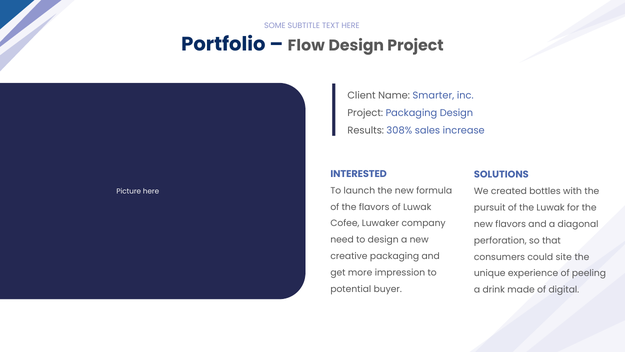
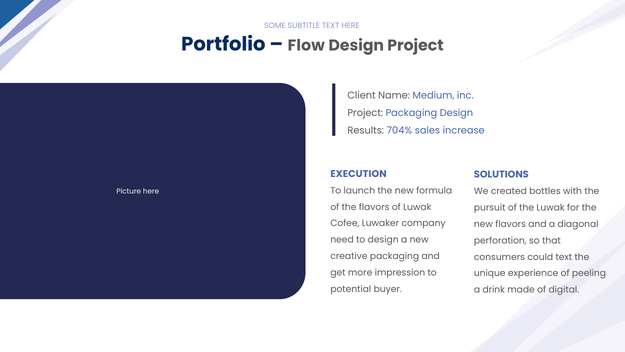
Smarter: Smarter -> Medium
308%: 308% -> 704%
INTERESTED: INTERESTED -> EXECUTION
could site: site -> text
